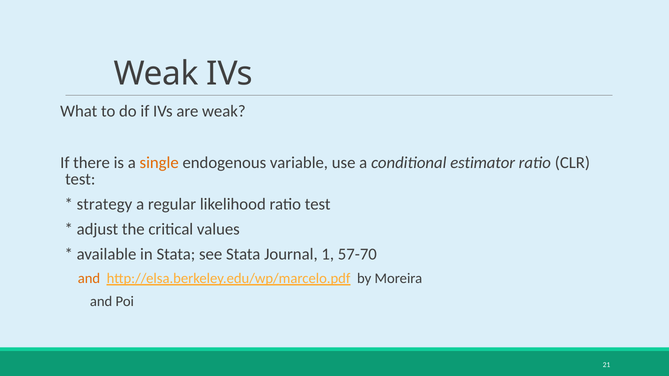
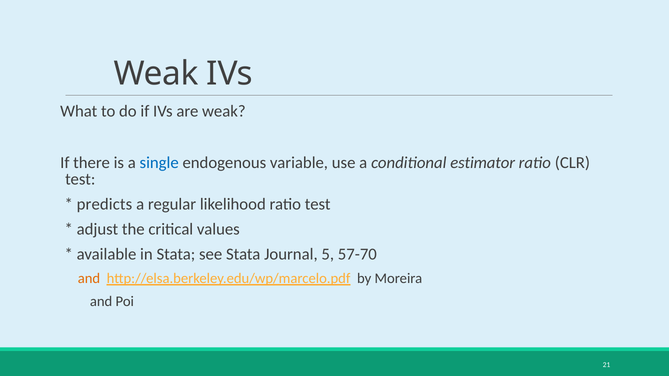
single colour: orange -> blue
strategy: strategy -> predicts
1: 1 -> 5
